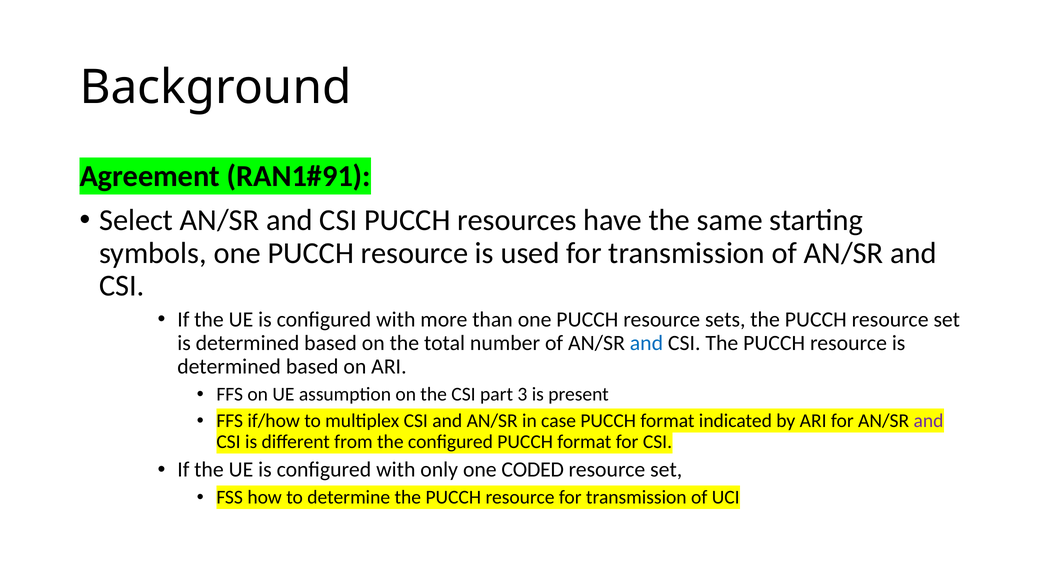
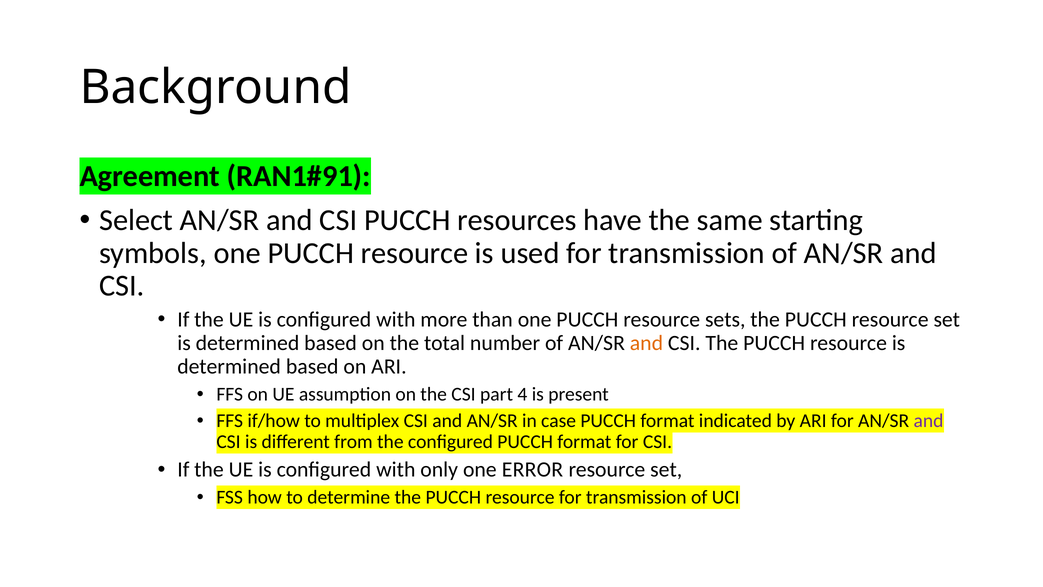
and at (646, 343) colour: blue -> orange
3: 3 -> 4
CODED: CODED -> ERROR
